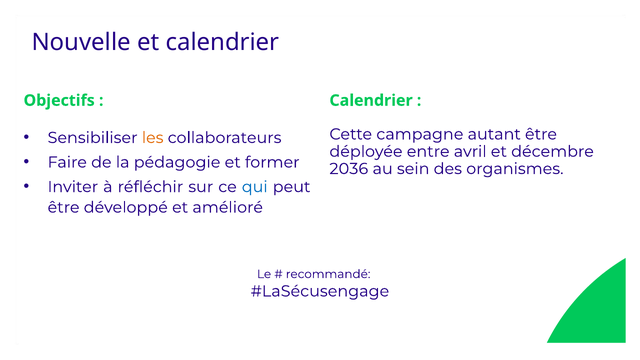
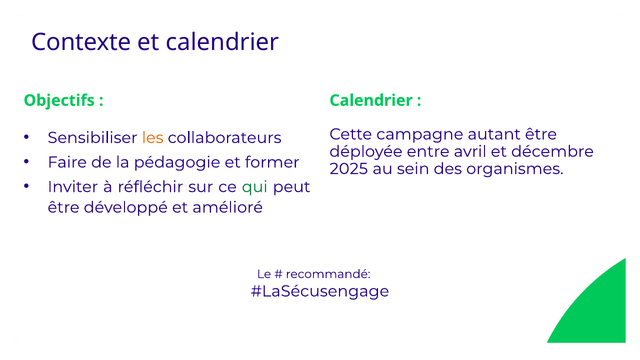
Nouvelle: Nouvelle -> Contexte
2036: 2036 -> 2025
qui colour: blue -> green
